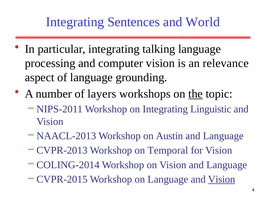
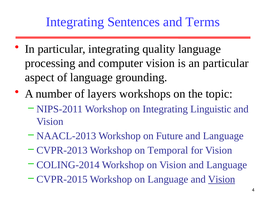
World: World -> Terms
talking: talking -> quality
an relevance: relevance -> particular
the underline: present -> none
Austin: Austin -> Future
